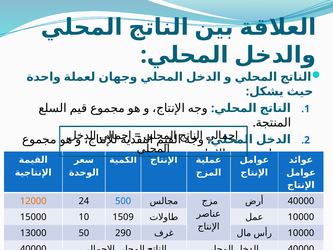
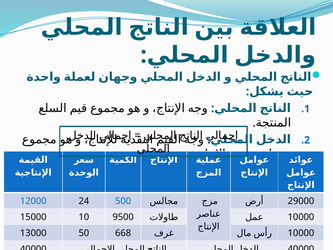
40000 at (301, 201): 40000 -> 29000
12000 colour: orange -> blue
1509: 1509 -> 9500
290: 290 -> 668
